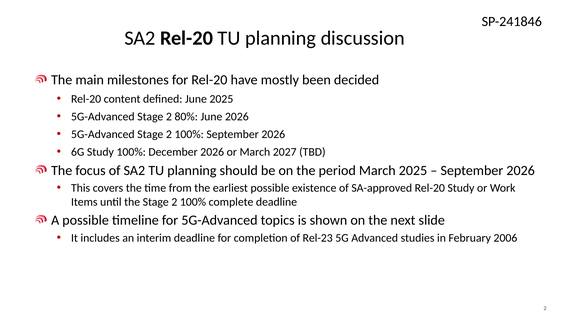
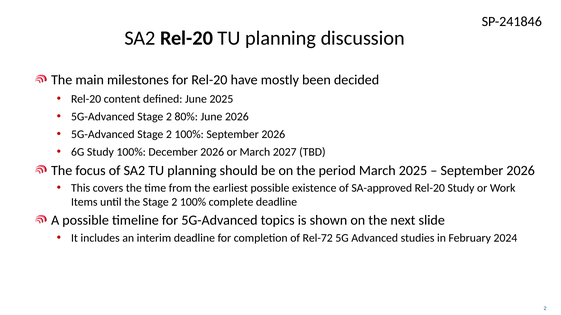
Rel-23: Rel-23 -> Rel-72
2006: 2006 -> 2024
